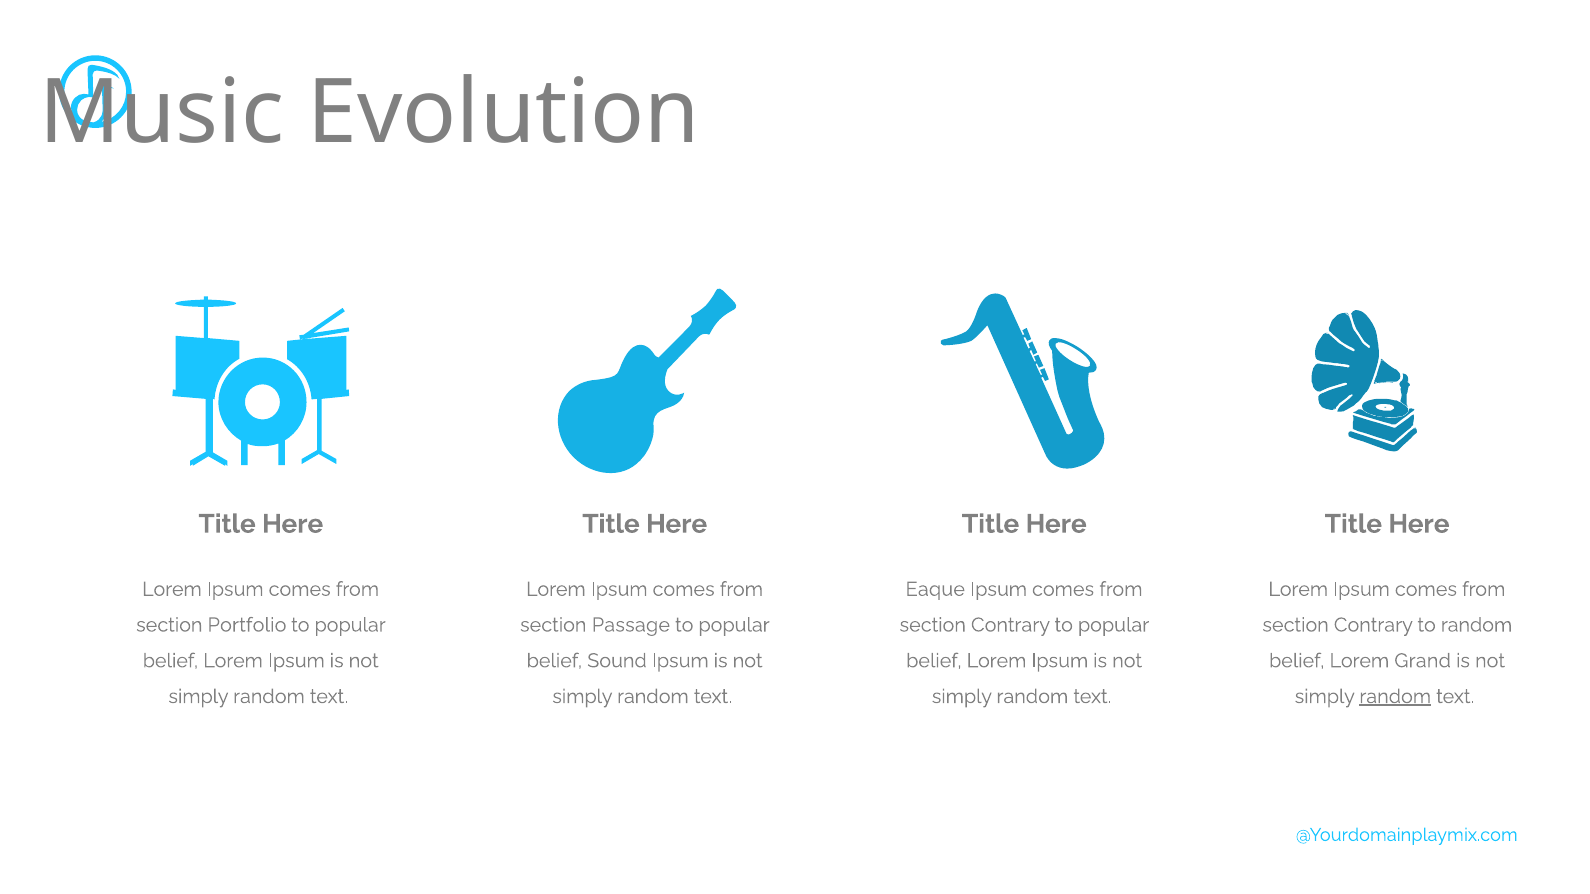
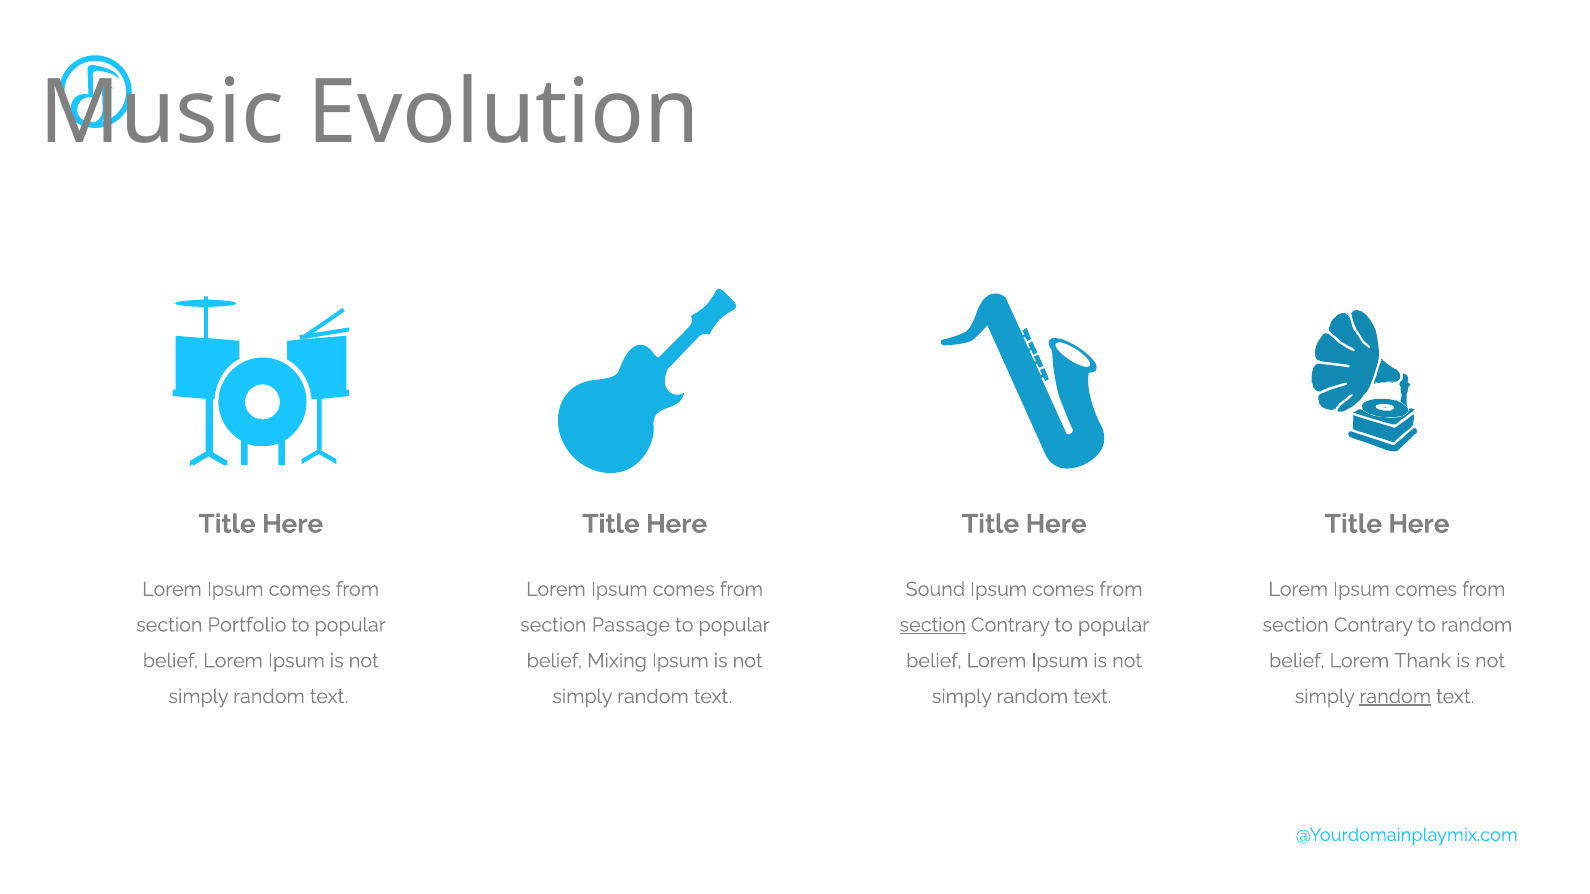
Eaque: Eaque -> Sound
section at (933, 625) underline: none -> present
Sound: Sound -> Mixing
Grand: Grand -> Thank
